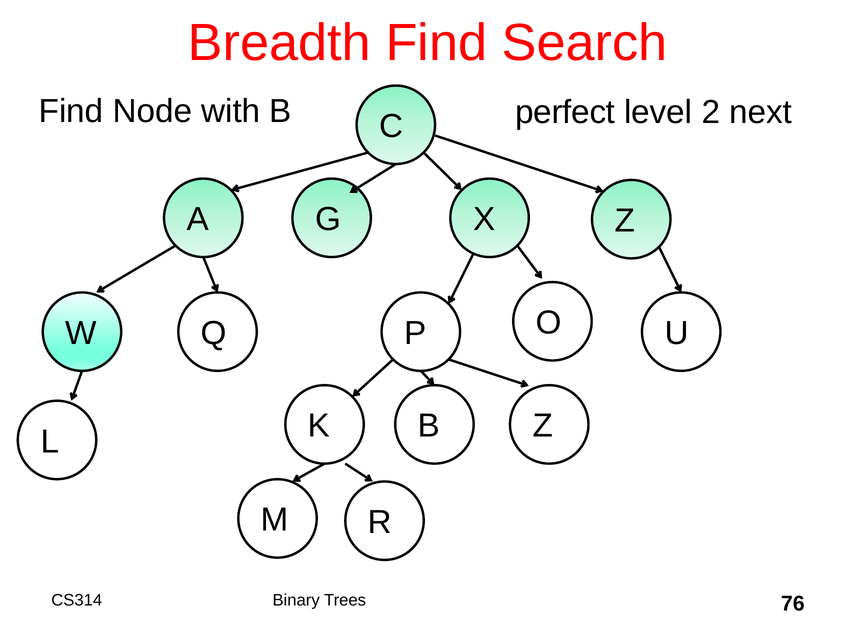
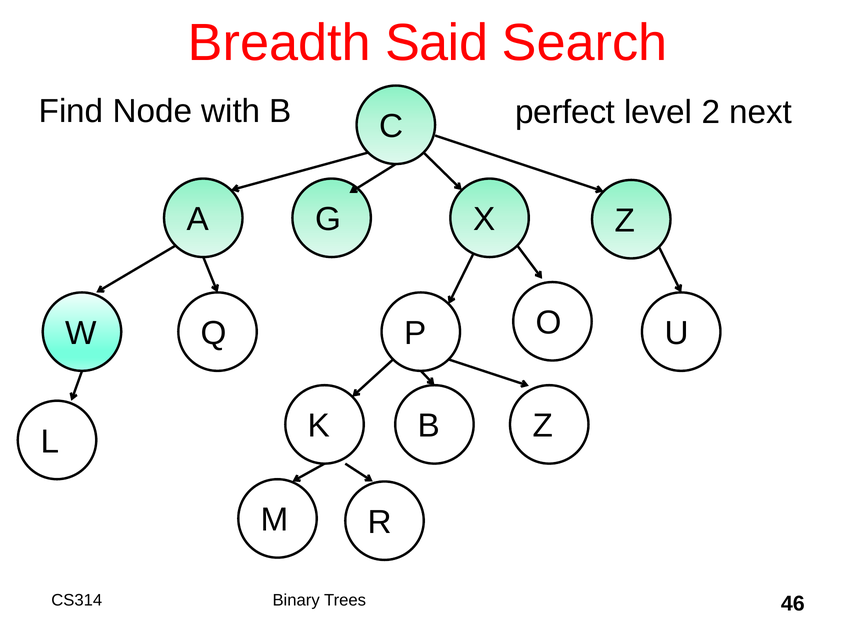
Breadth Find: Find -> Said
76: 76 -> 46
